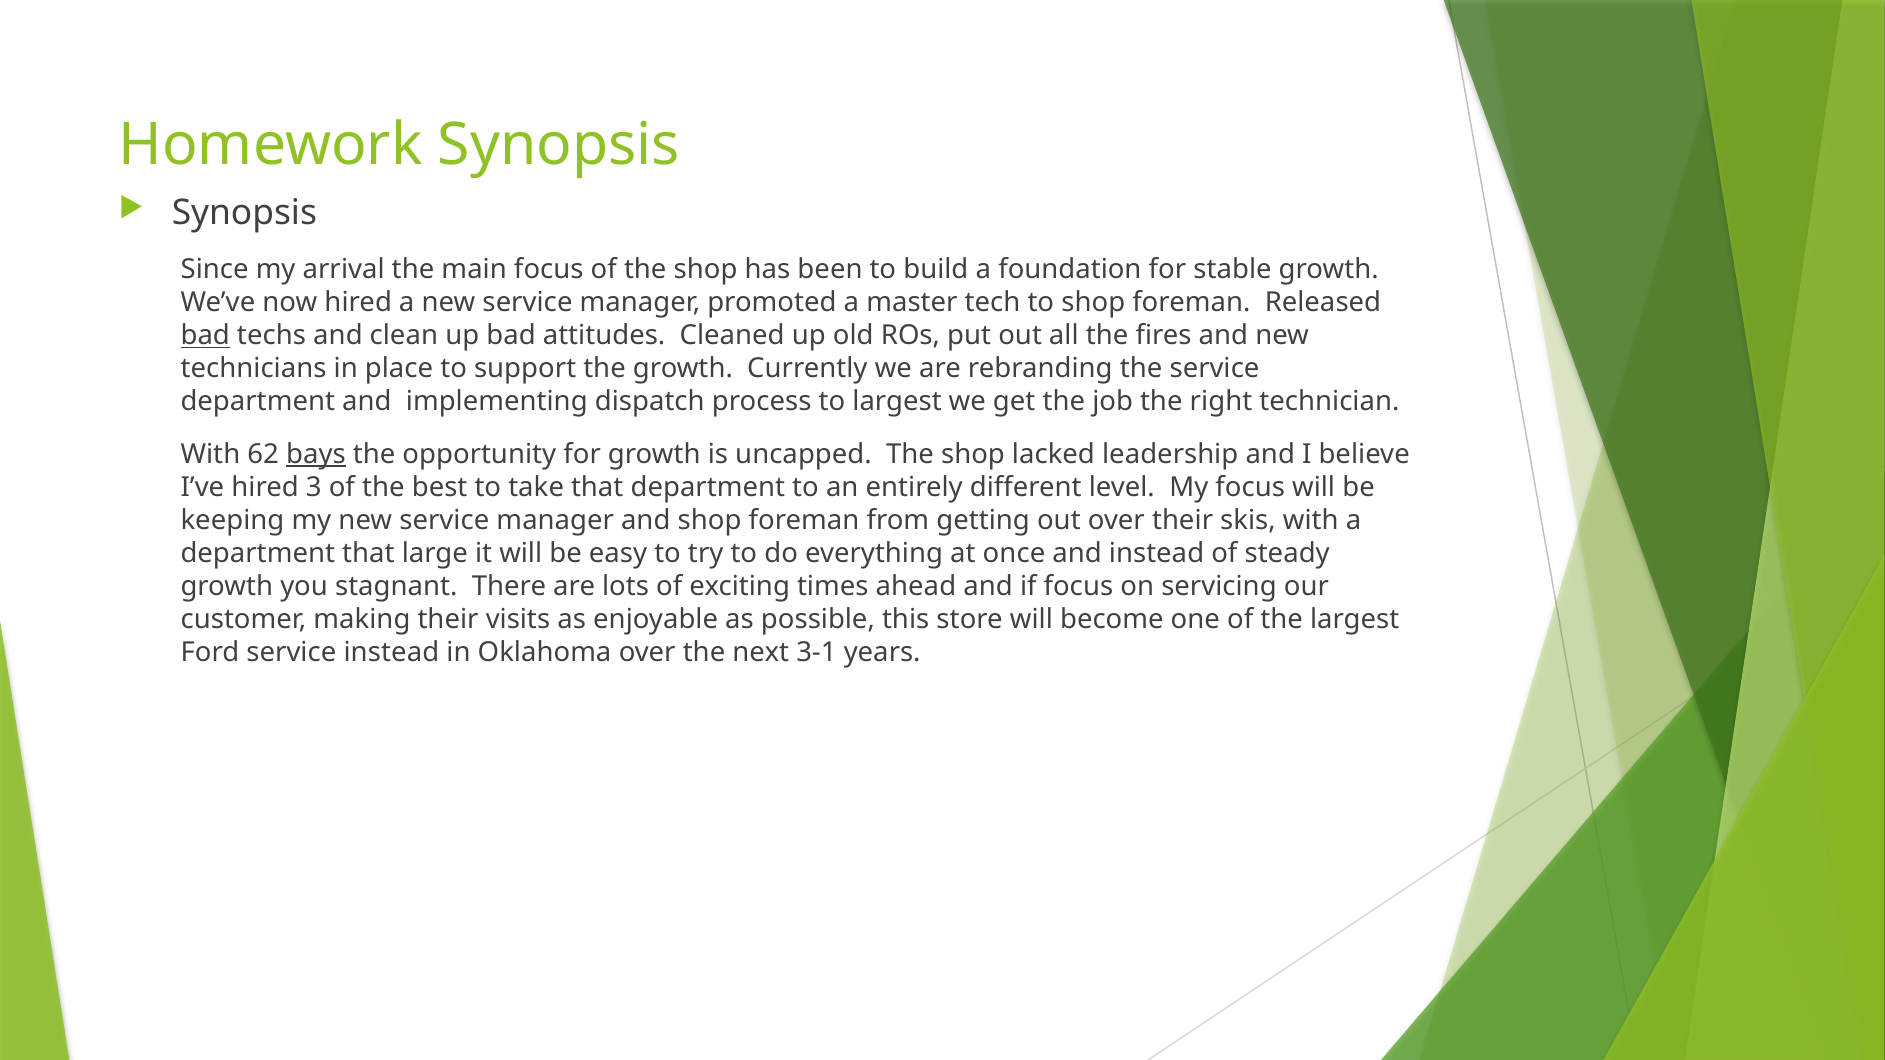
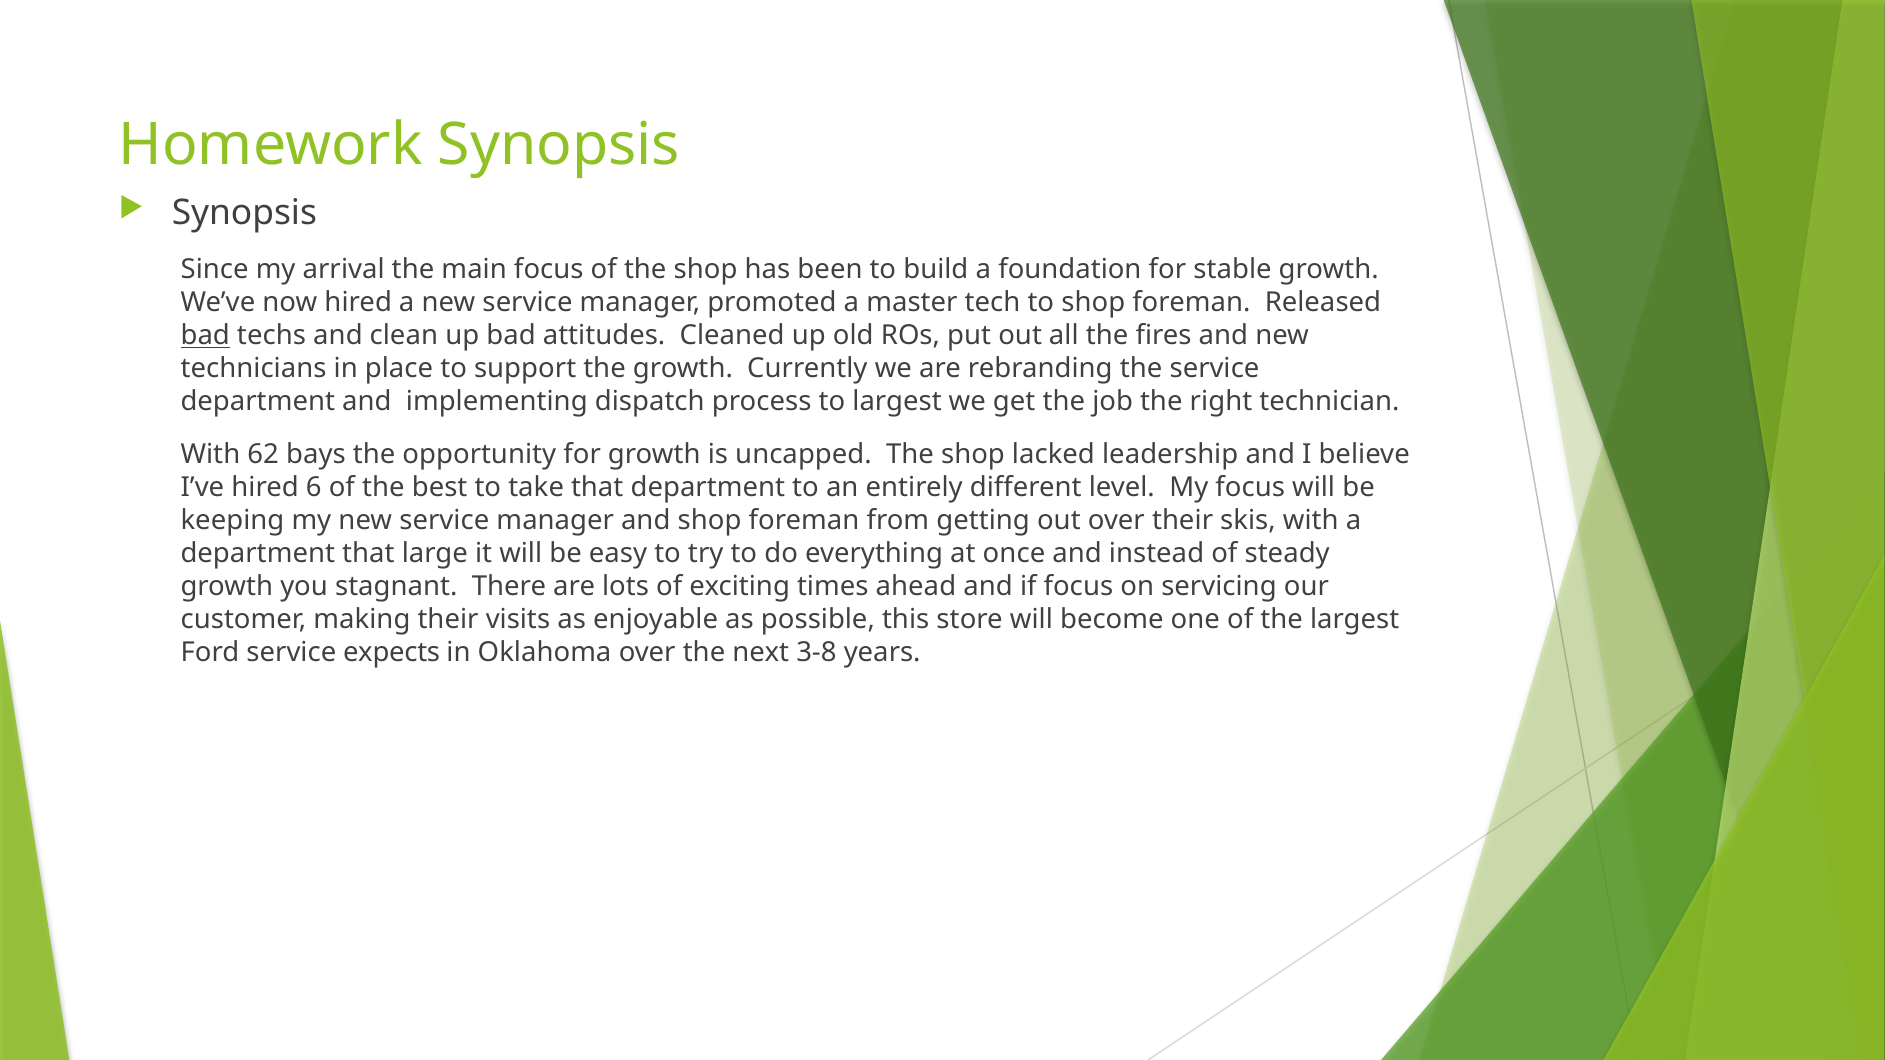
bays underline: present -> none
3: 3 -> 6
service instead: instead -> expects
3-1: 3-1 -> 3-8
